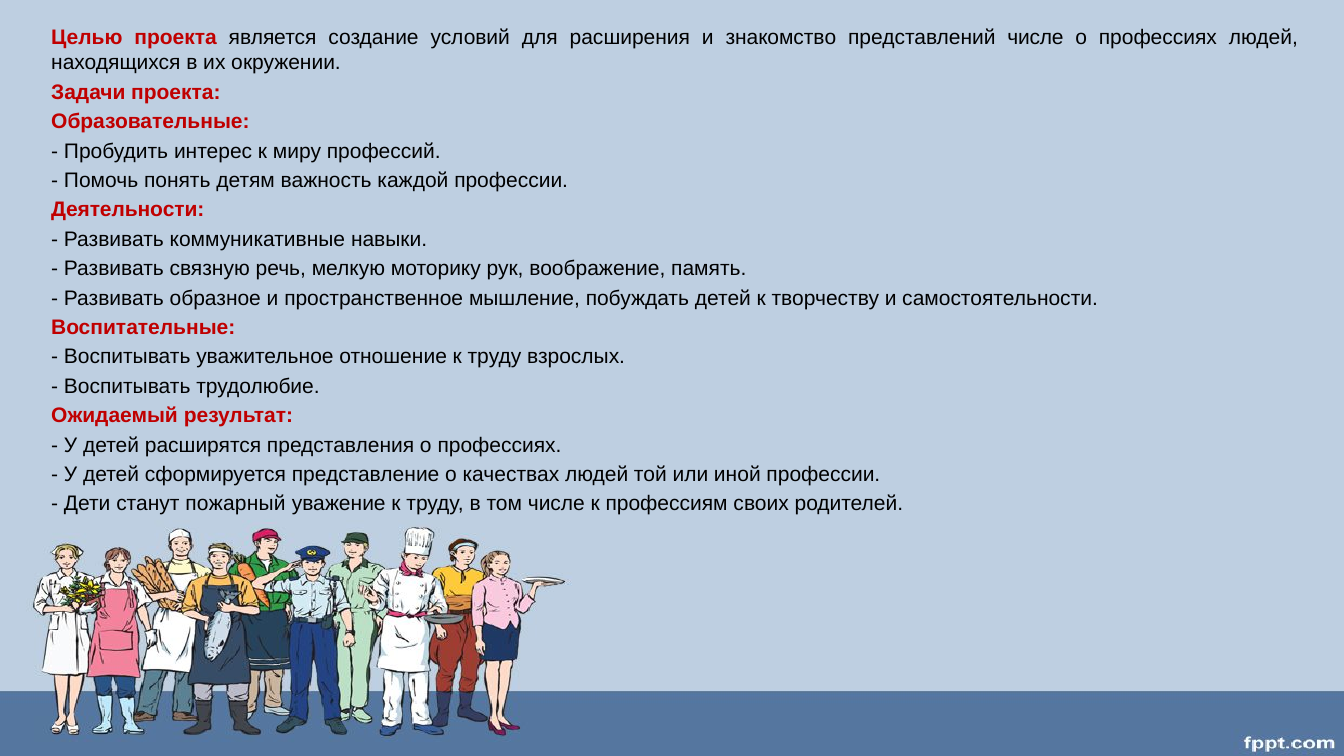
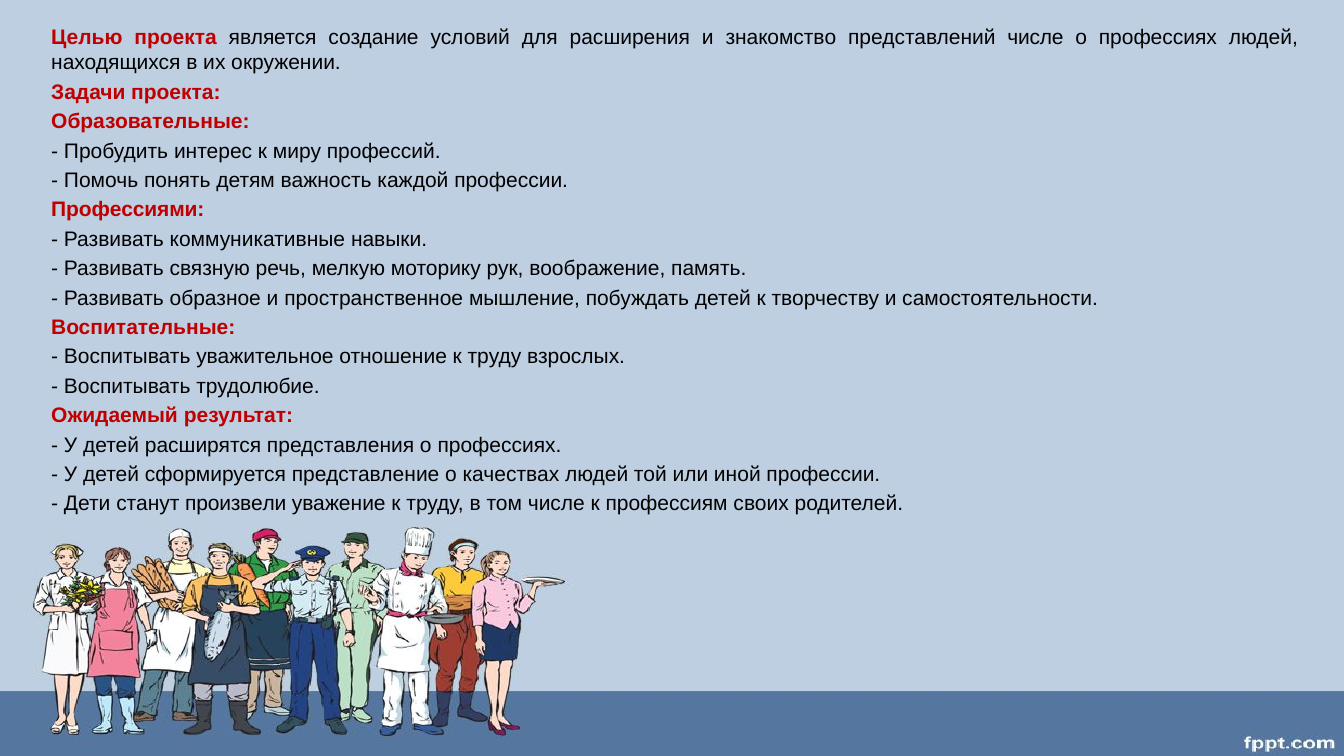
Деятельности: Деятельности -> Профессиями
пожарный: пожарный -> произвели
